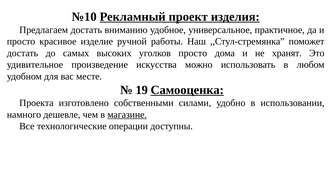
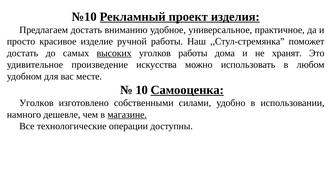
высоких underline: none -> present
уголков просто: просто -> работы
19: 19 -> 10
Проекта at (36, 103): Проекта -> Уголков
